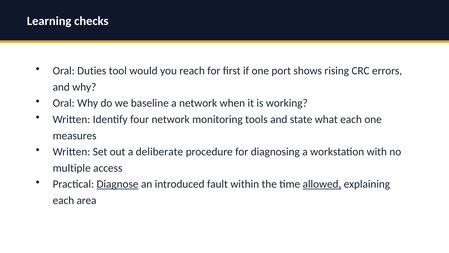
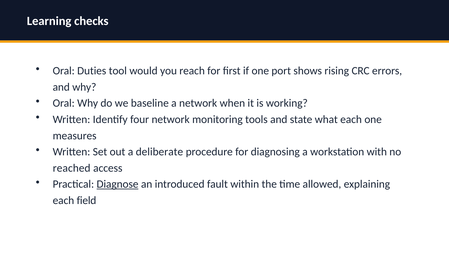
multiple: multiple -> reached
allowed underline: present -> none
area: area -> field
